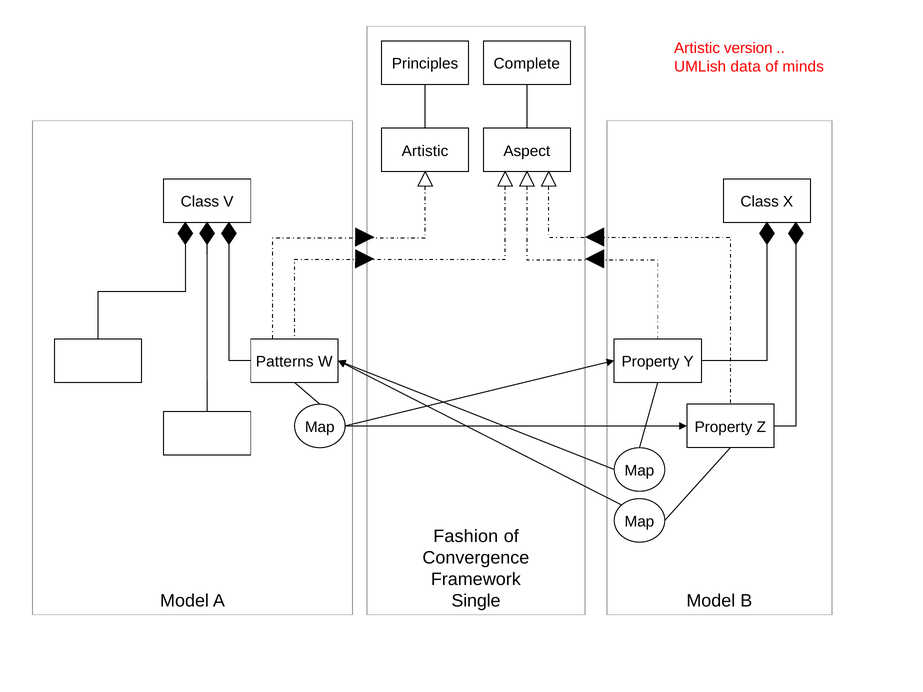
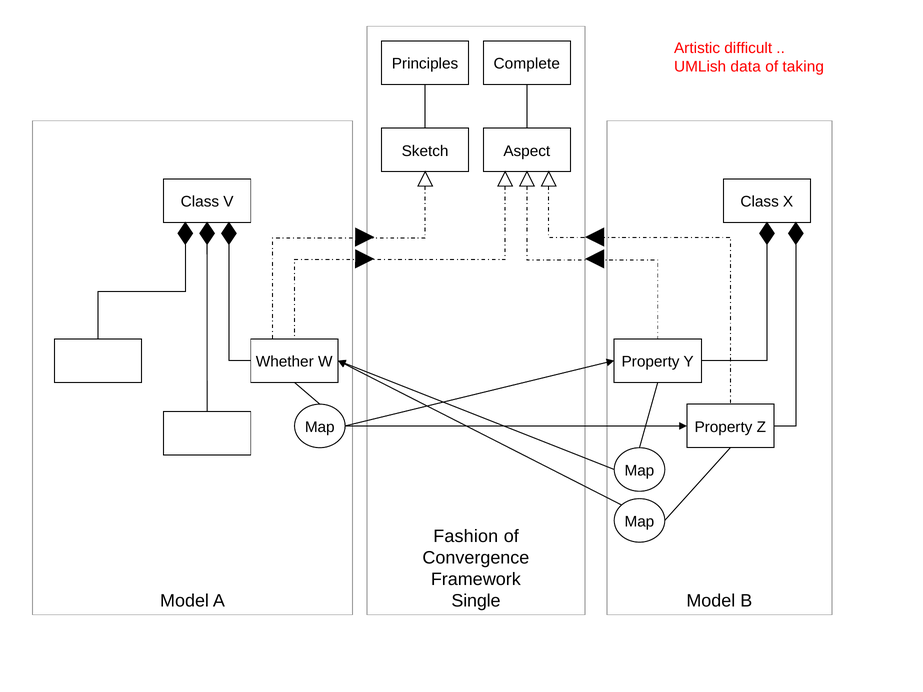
version: version -> difficult
minds: minds -> taking
Artistic at (425, 151): Artistic -> Sketch
Patterns: Patterns -> Whether
